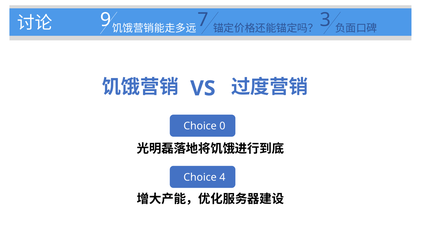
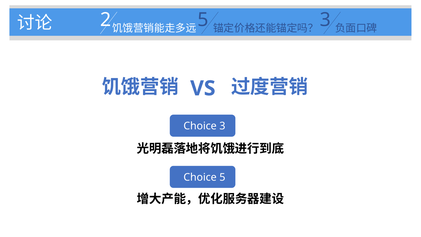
9: 9 -> 2
7 at (203, 20): 7 -> 5
Choice 0: 0 -> 3
Choice 4: 4 -> 5
